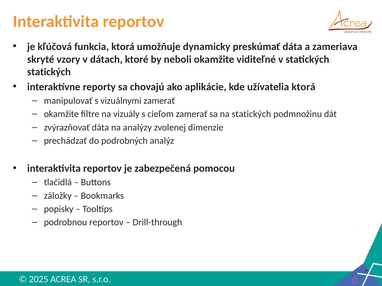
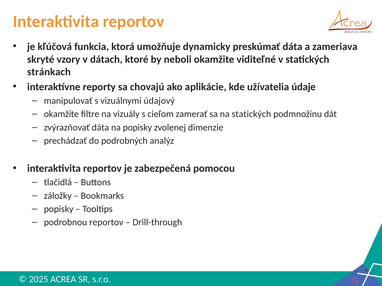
statických at (49, 72): statických -> stránkach
užívatelia ktorá: ktorá -> údaje
vizuálnymi zamerať: zamerať -> údajový
na analýzy: analýzy -> popisky
